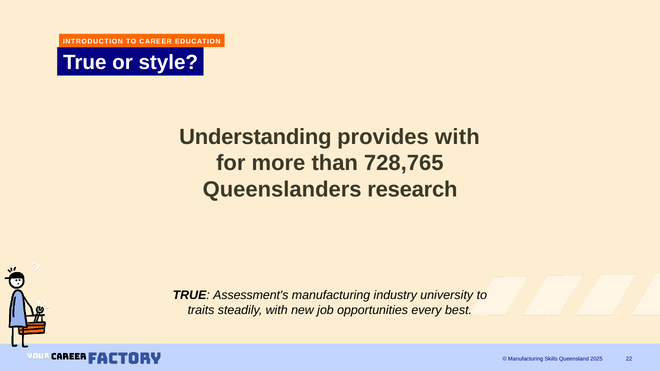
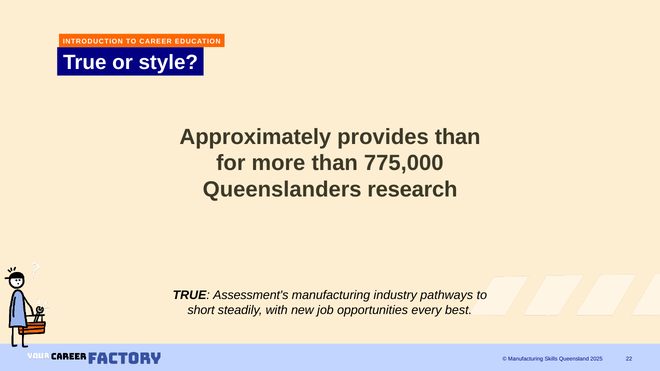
Understanding: Understanding -> Approximately
provides with: with -> than
728,765: 728,765 -> 775,000
university: university -> pathways
traits: traits -> short
